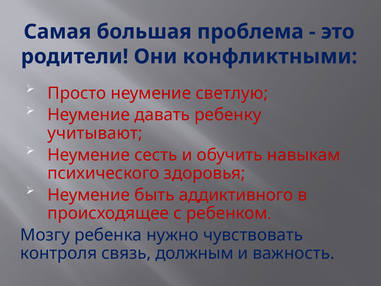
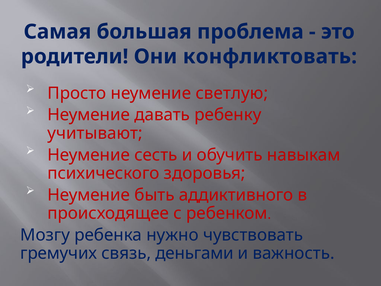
конфликтными: конфликтными -> конфликтовать
контроля: контроля -> гремучих
должным: должным -> деньгами
